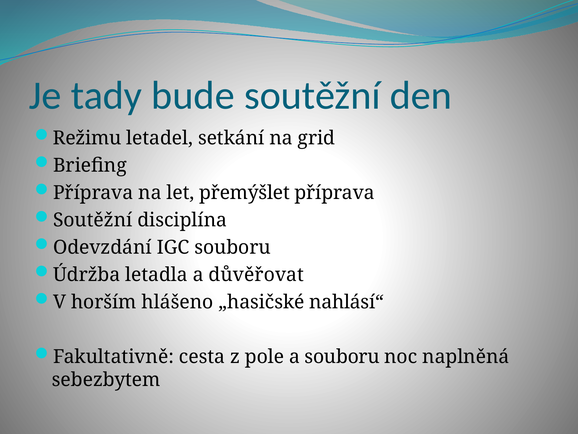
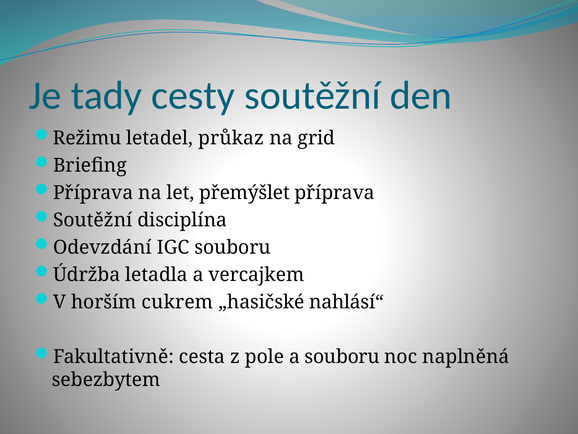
bude: bude -> cesty
setkání: setkání -> průkaz
důvěřovat: důvěřovat -> vercajkem
hlášeno: hlášeno -> cukrem
